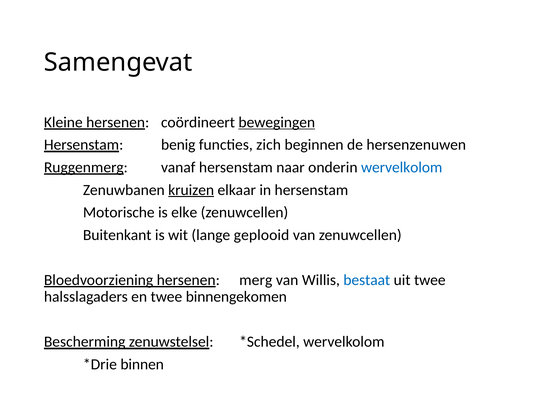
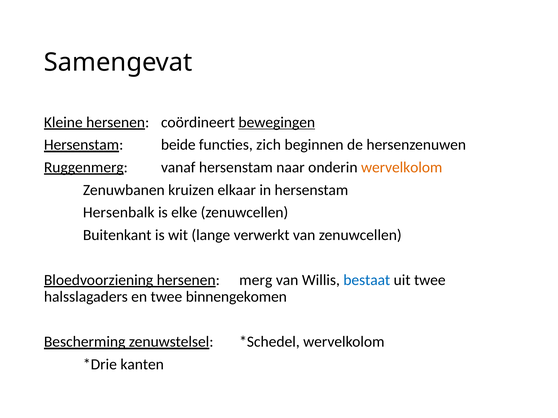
benig: benig -> beide
wervelkolom at (402, 168) colour: blue -> orange
kruizen underline: present -> none
Motorische: Motorische -> Hersenbalk
geplooid: geplooid -> verwerkt
binnen: binnen -> kanten
